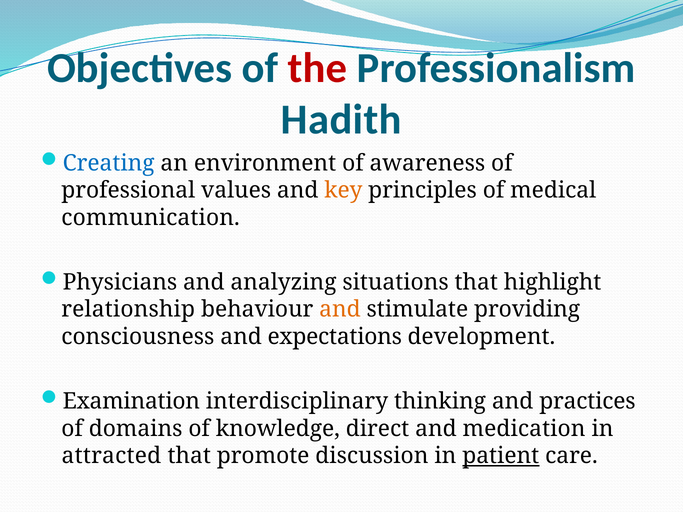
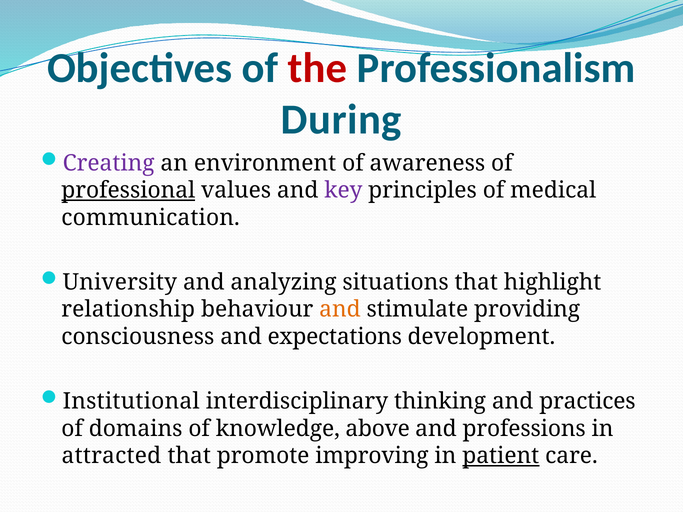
Hadith: Hadith -> During
Creating colour: blue -> purple
professional underline: none -> present
key colour: orange -> purple
Physicians: Physicians -> University
Examination: Examination -> Institutional
direct: direct -> above
medication: medication -> professions
discussion: discussion -> improving
